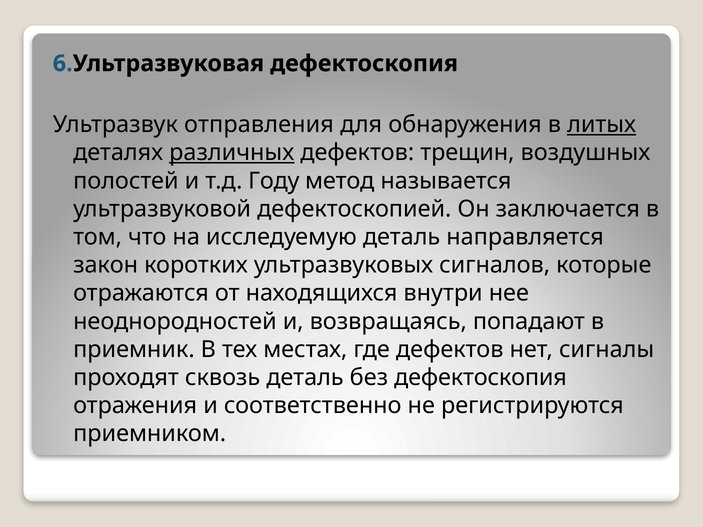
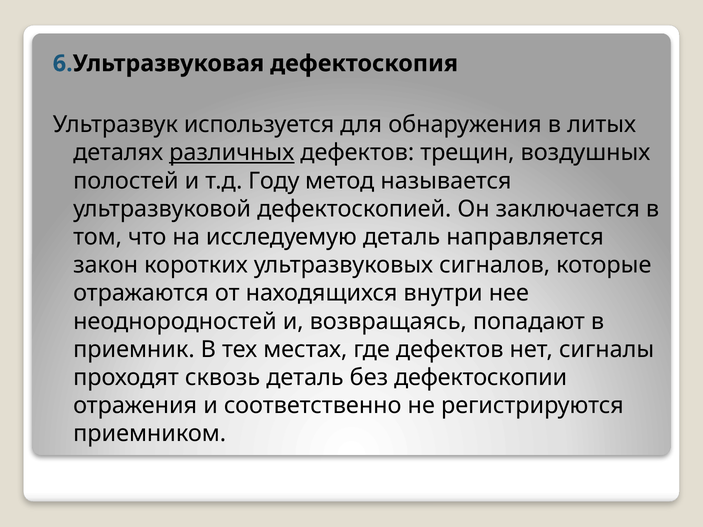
отправления: отправления -> используется
литых underline: present -> none
без дефектоскопия: дефектоскопия -> дефектоскопии
